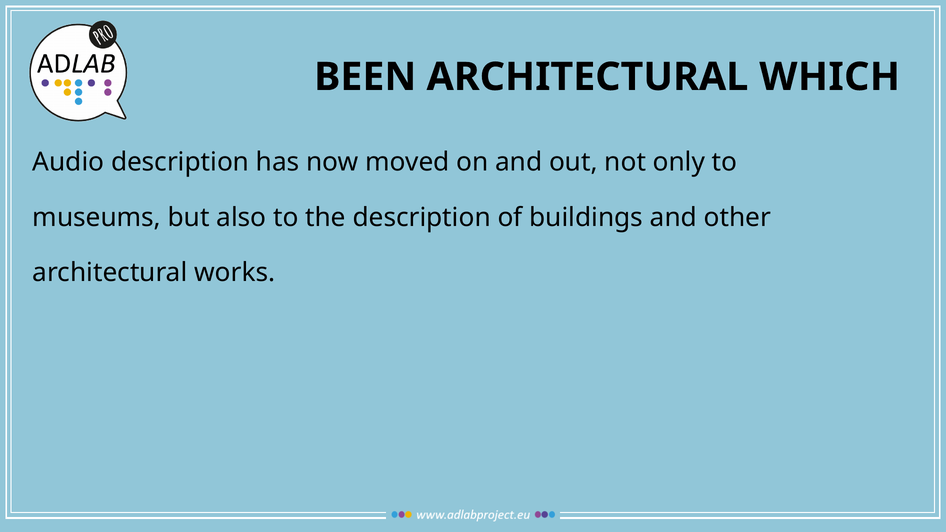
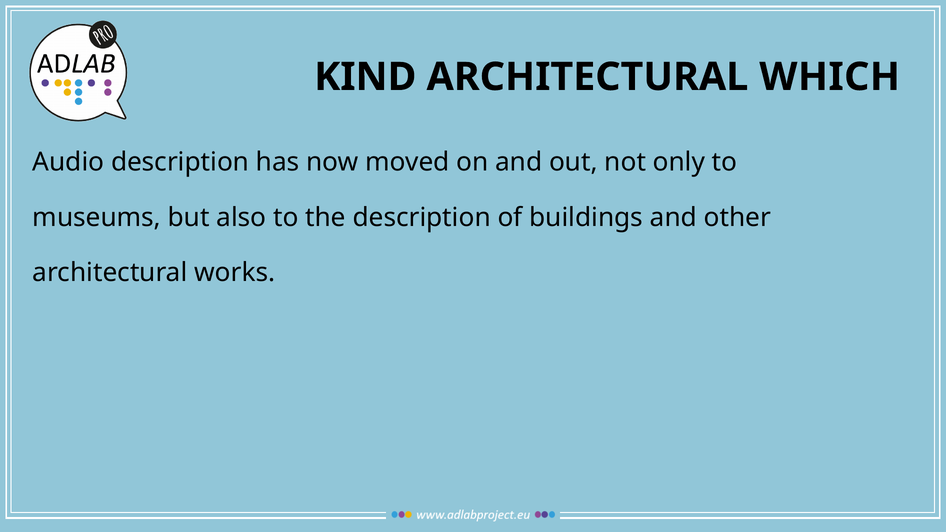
BEEN: BEEN -> KIND
